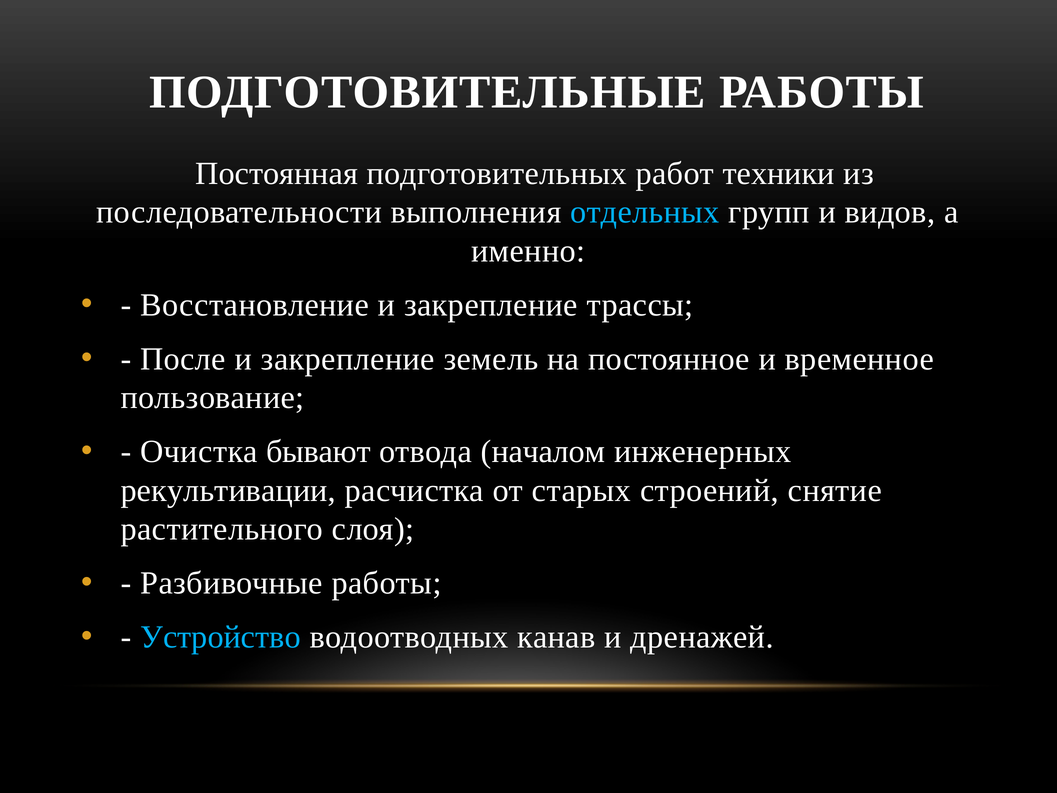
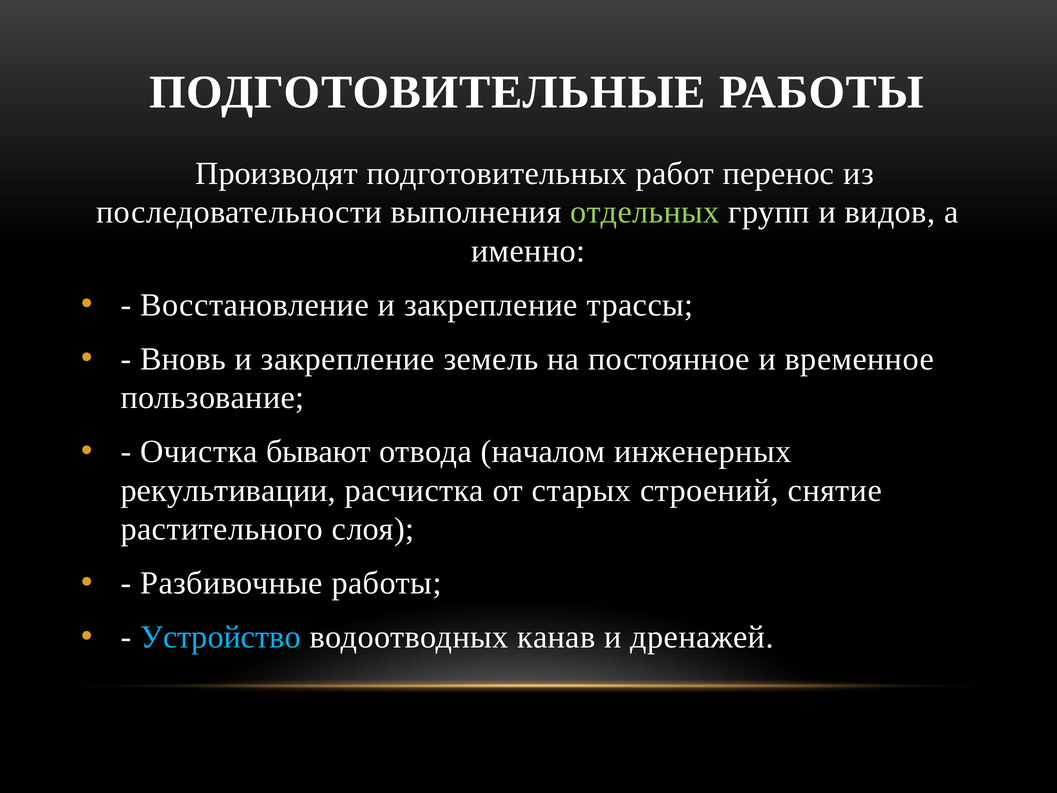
Постоянная: Постоянная -> Производят
техники: техники -> перенос
отдельных colour: light blue -> light green
После: После -> Вновь
